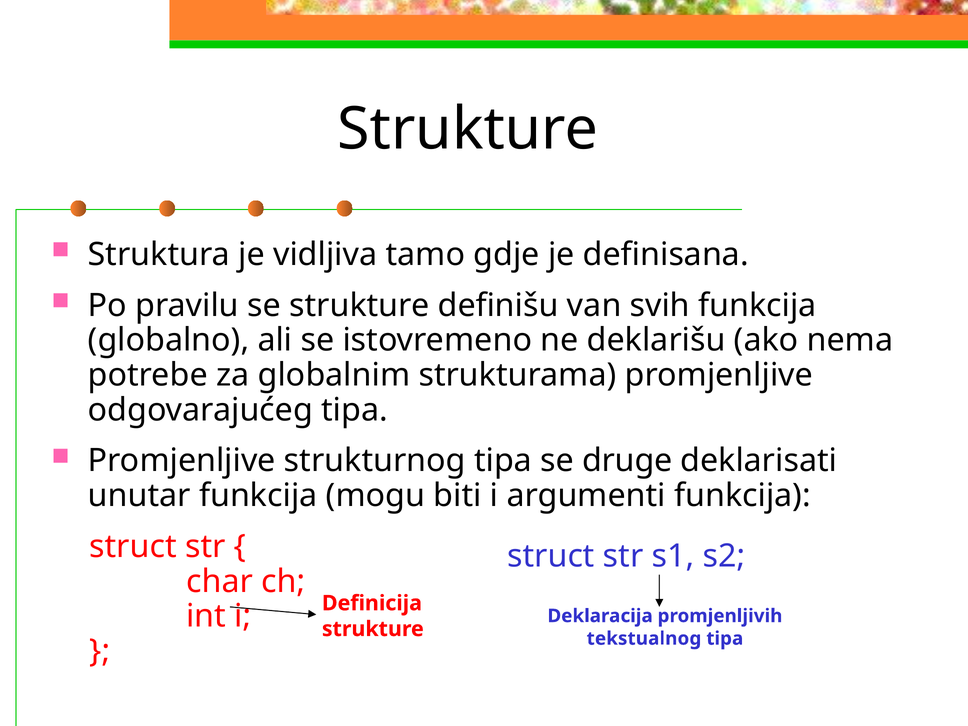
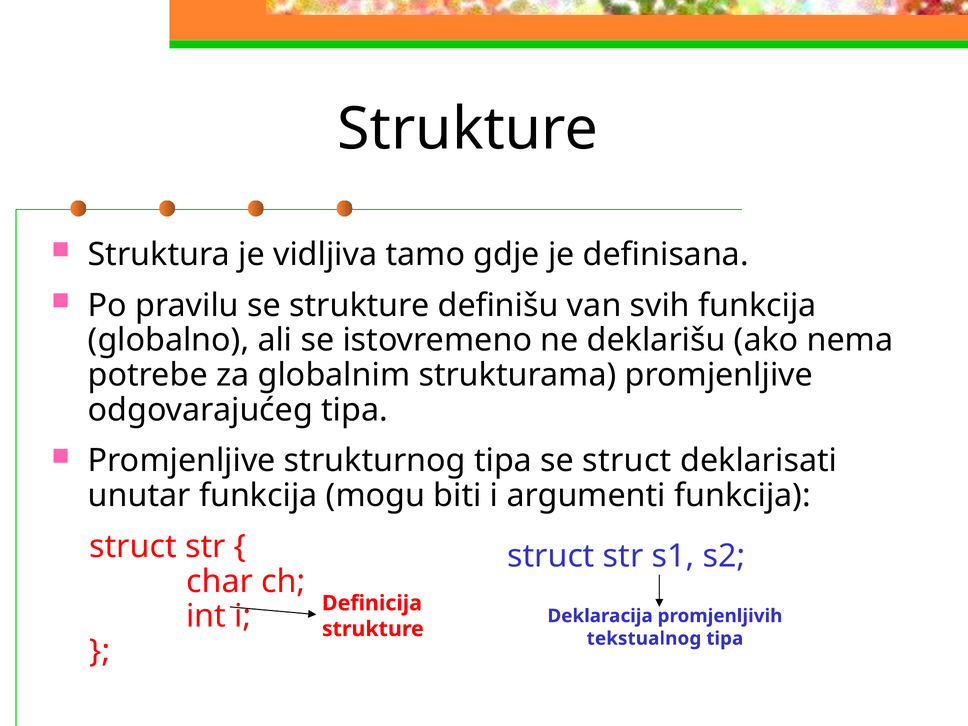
se druge: druge -> struct
